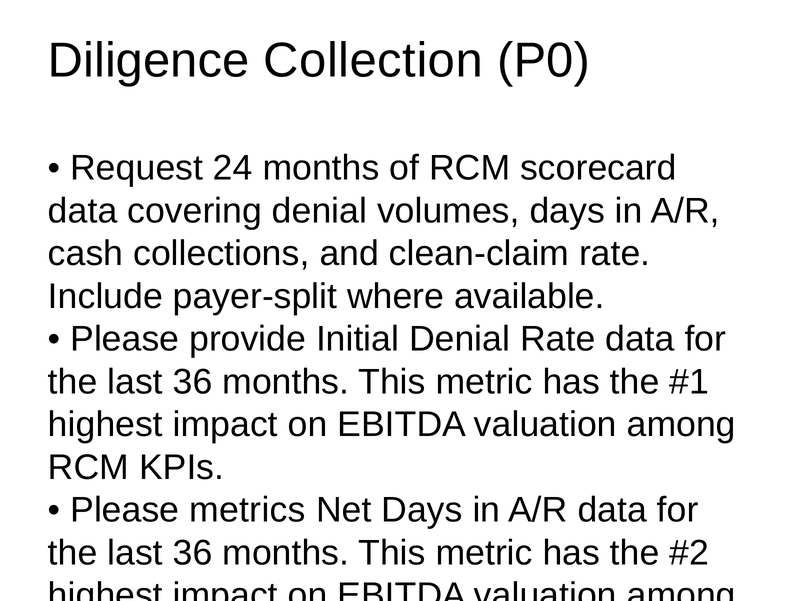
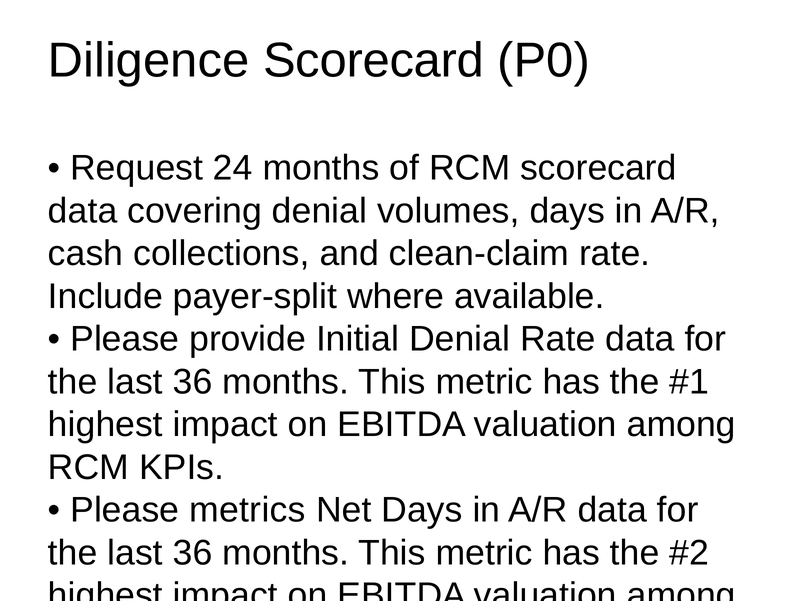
Diligence Collection: Collection -> Scorecard
